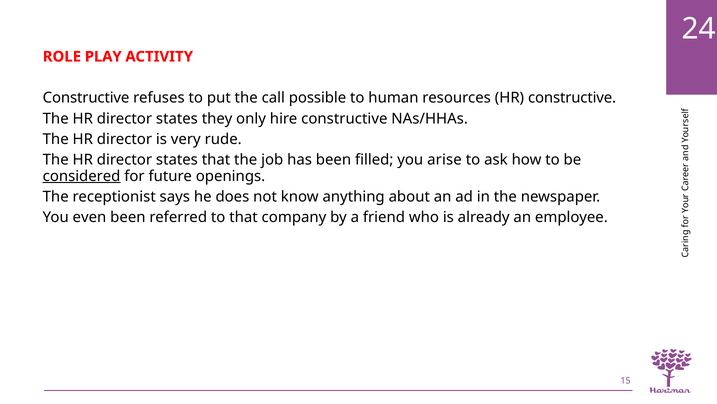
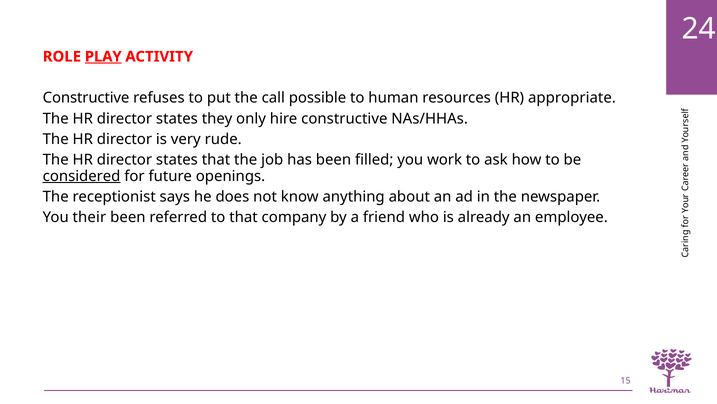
PLAY underline: none -> present
HR constructive: constructive -> appropriate
arise: arise -> work
even: even -> their
